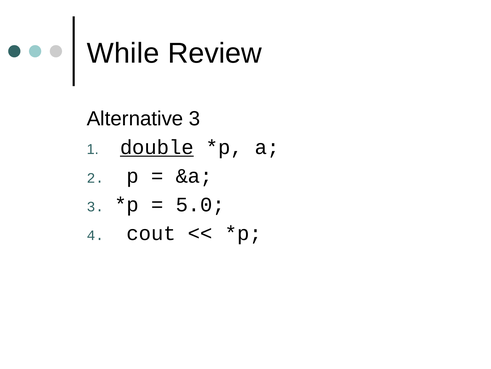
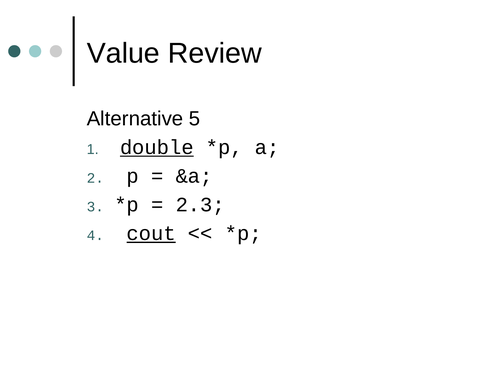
While: While -> Value
Alternative 3: 3 -> 5
5.0: 5.0 -> 2.3
cout underline: none -> present
